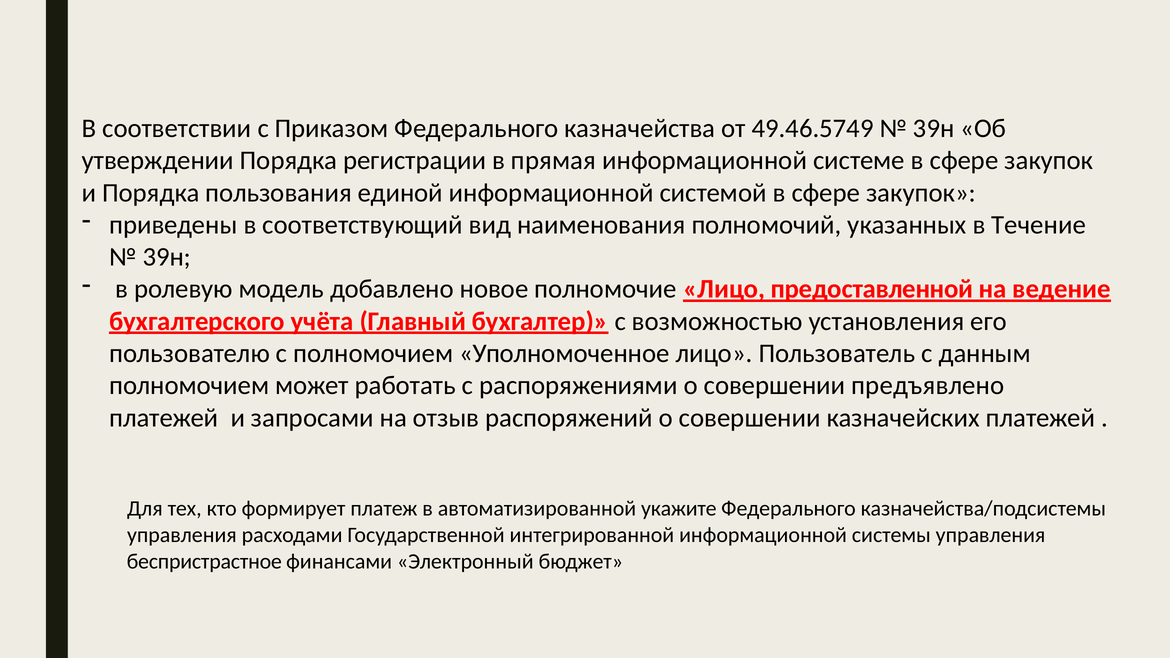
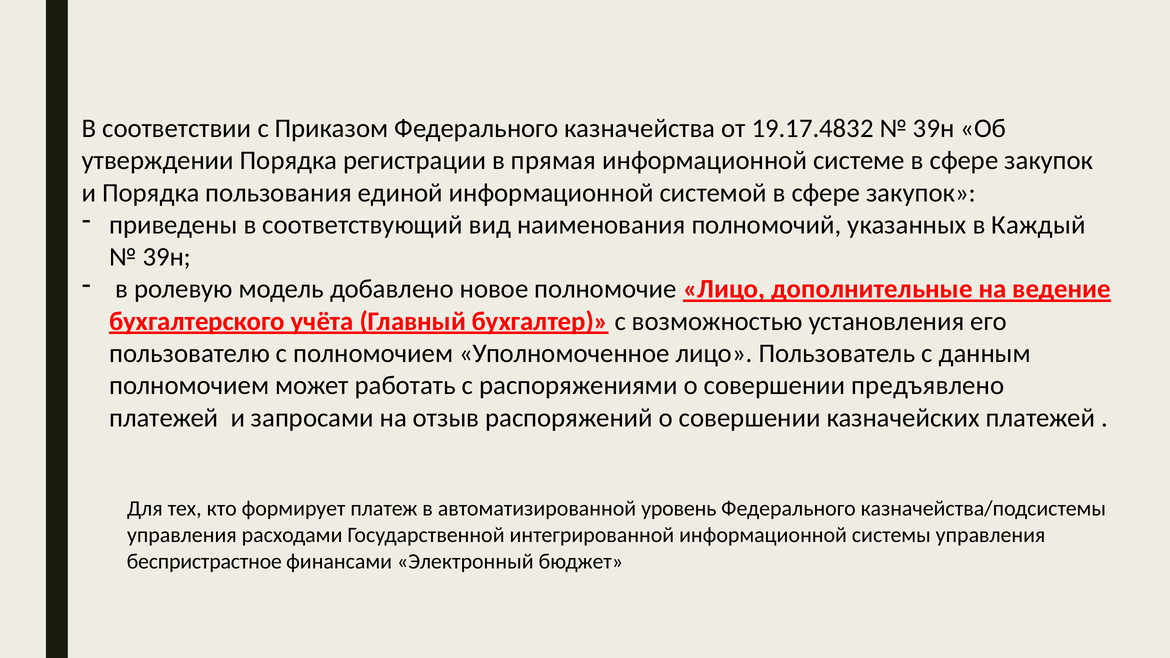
49.46.5749: 49.46.5749 -> 19.17.4832
Течение: Течение -> Каждый
предоставленной: предоставленной -> дополнительные
укажите: укажите -> уровень
